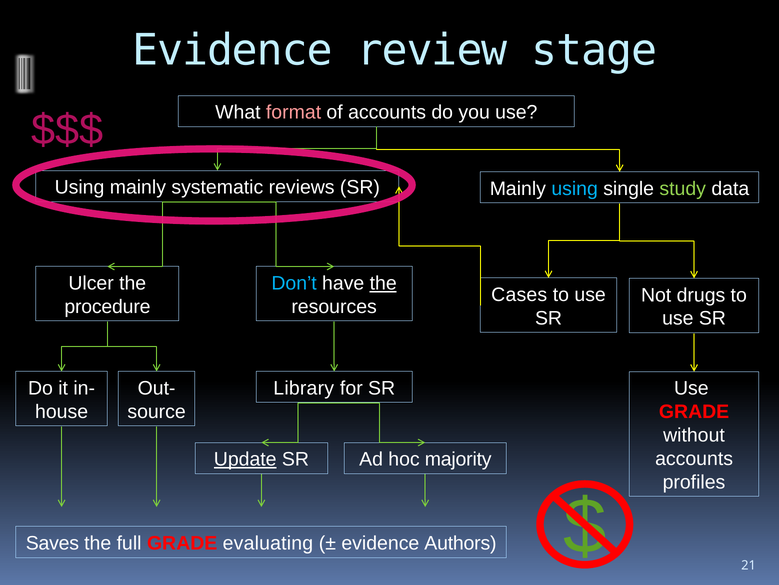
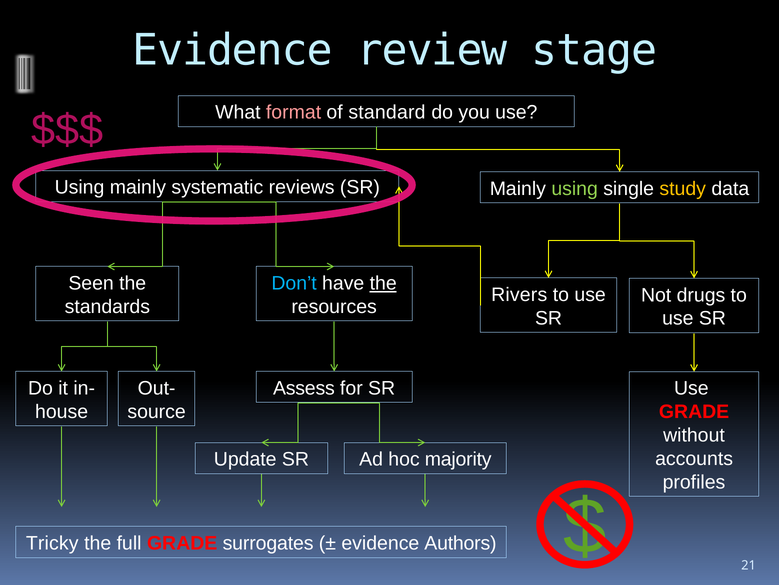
of accounts: accounts -> standard
using at (575, 189) colour: light blue -> light green
study colour: light green -> yellow
Ulcer: Ulcer -> Seen
Cases: Cases -> Rivers
procedure: procedure -> standards
Library: Library -> Assess
Update underline: present -> none
Saves: Saves -> Tricky
evaluating: evaluating -> surrogates
